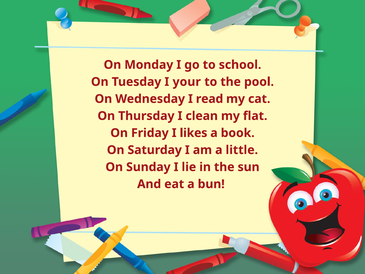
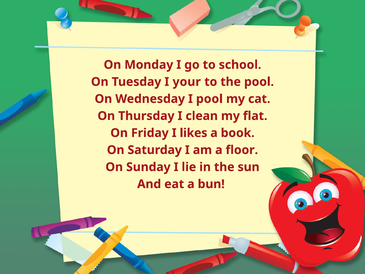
I read: read -> pool
little: little -> floor
